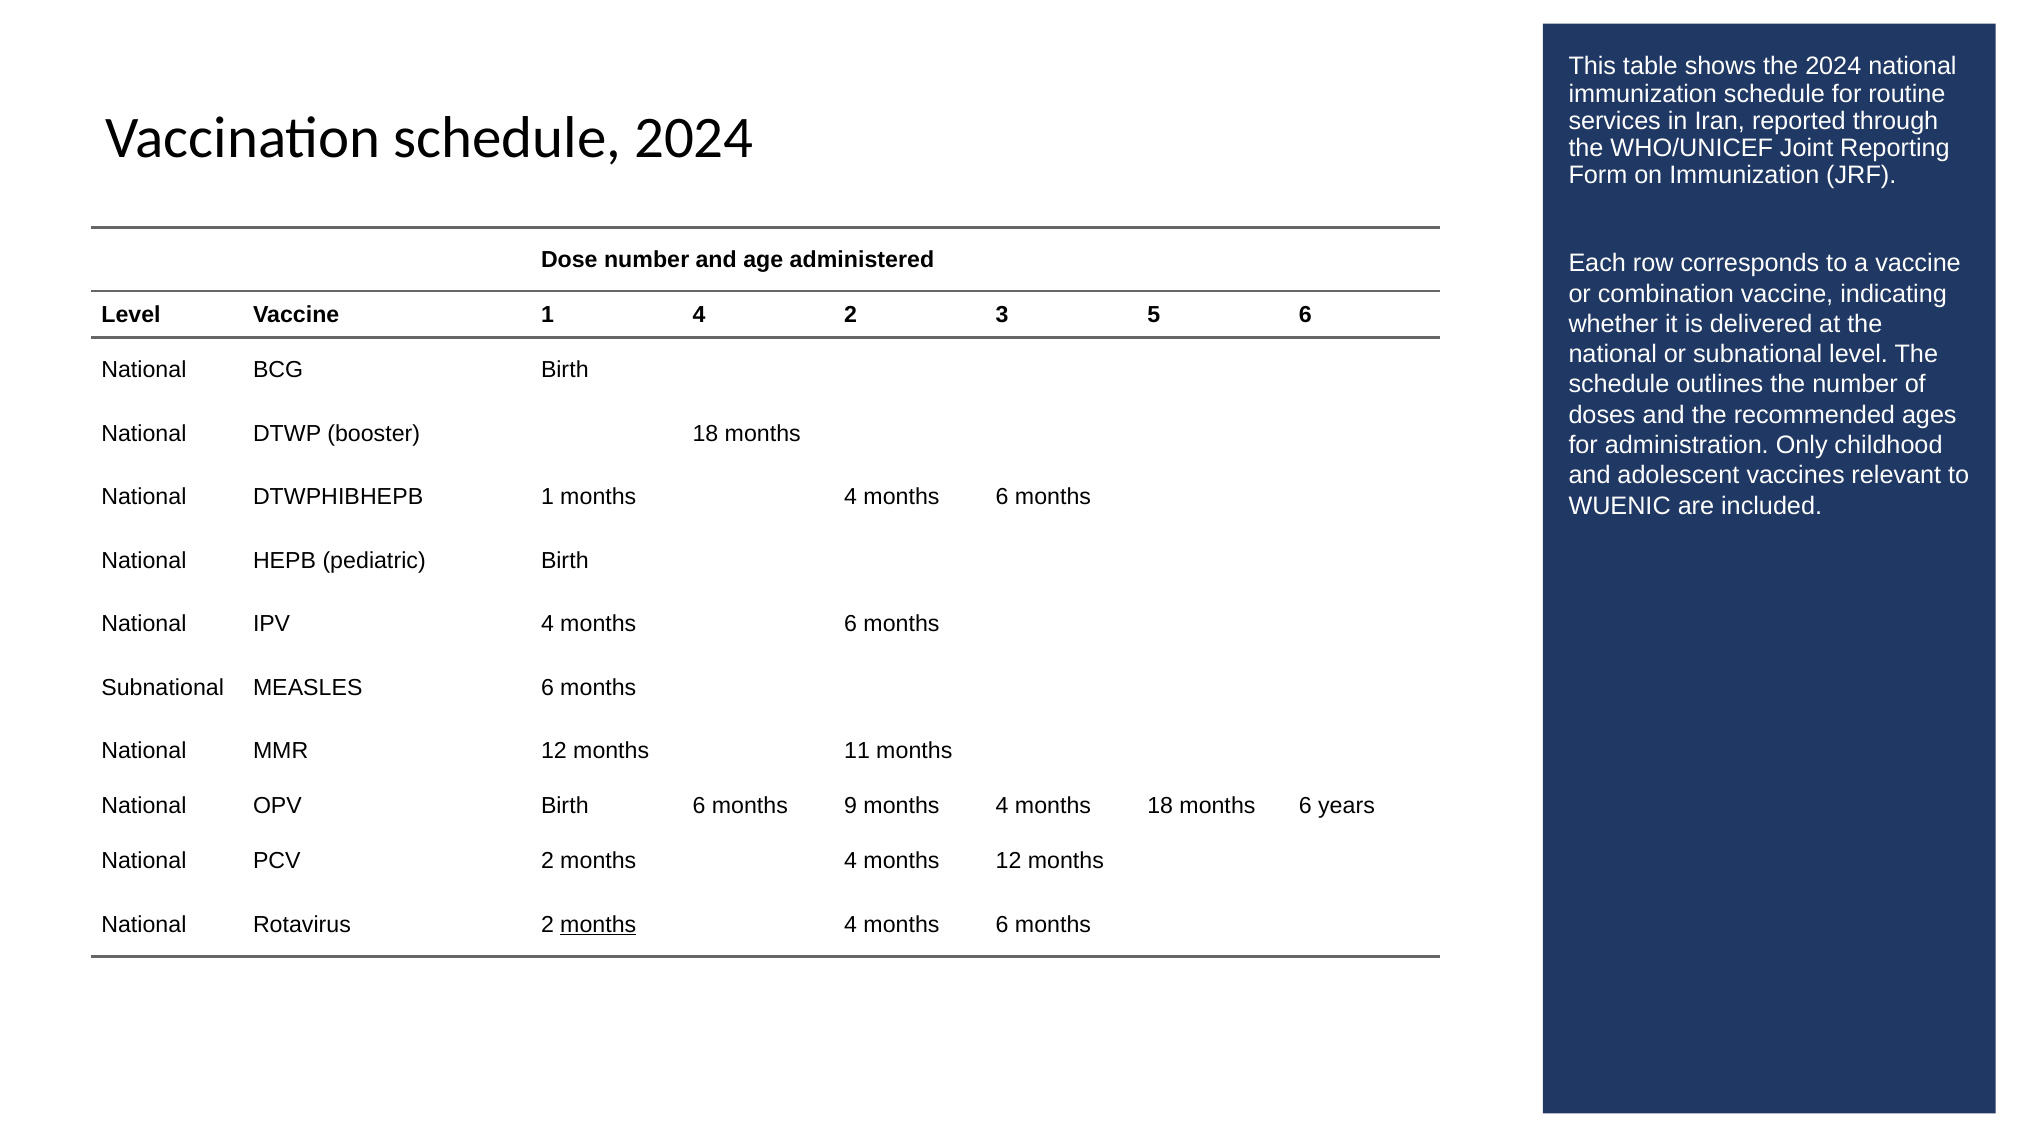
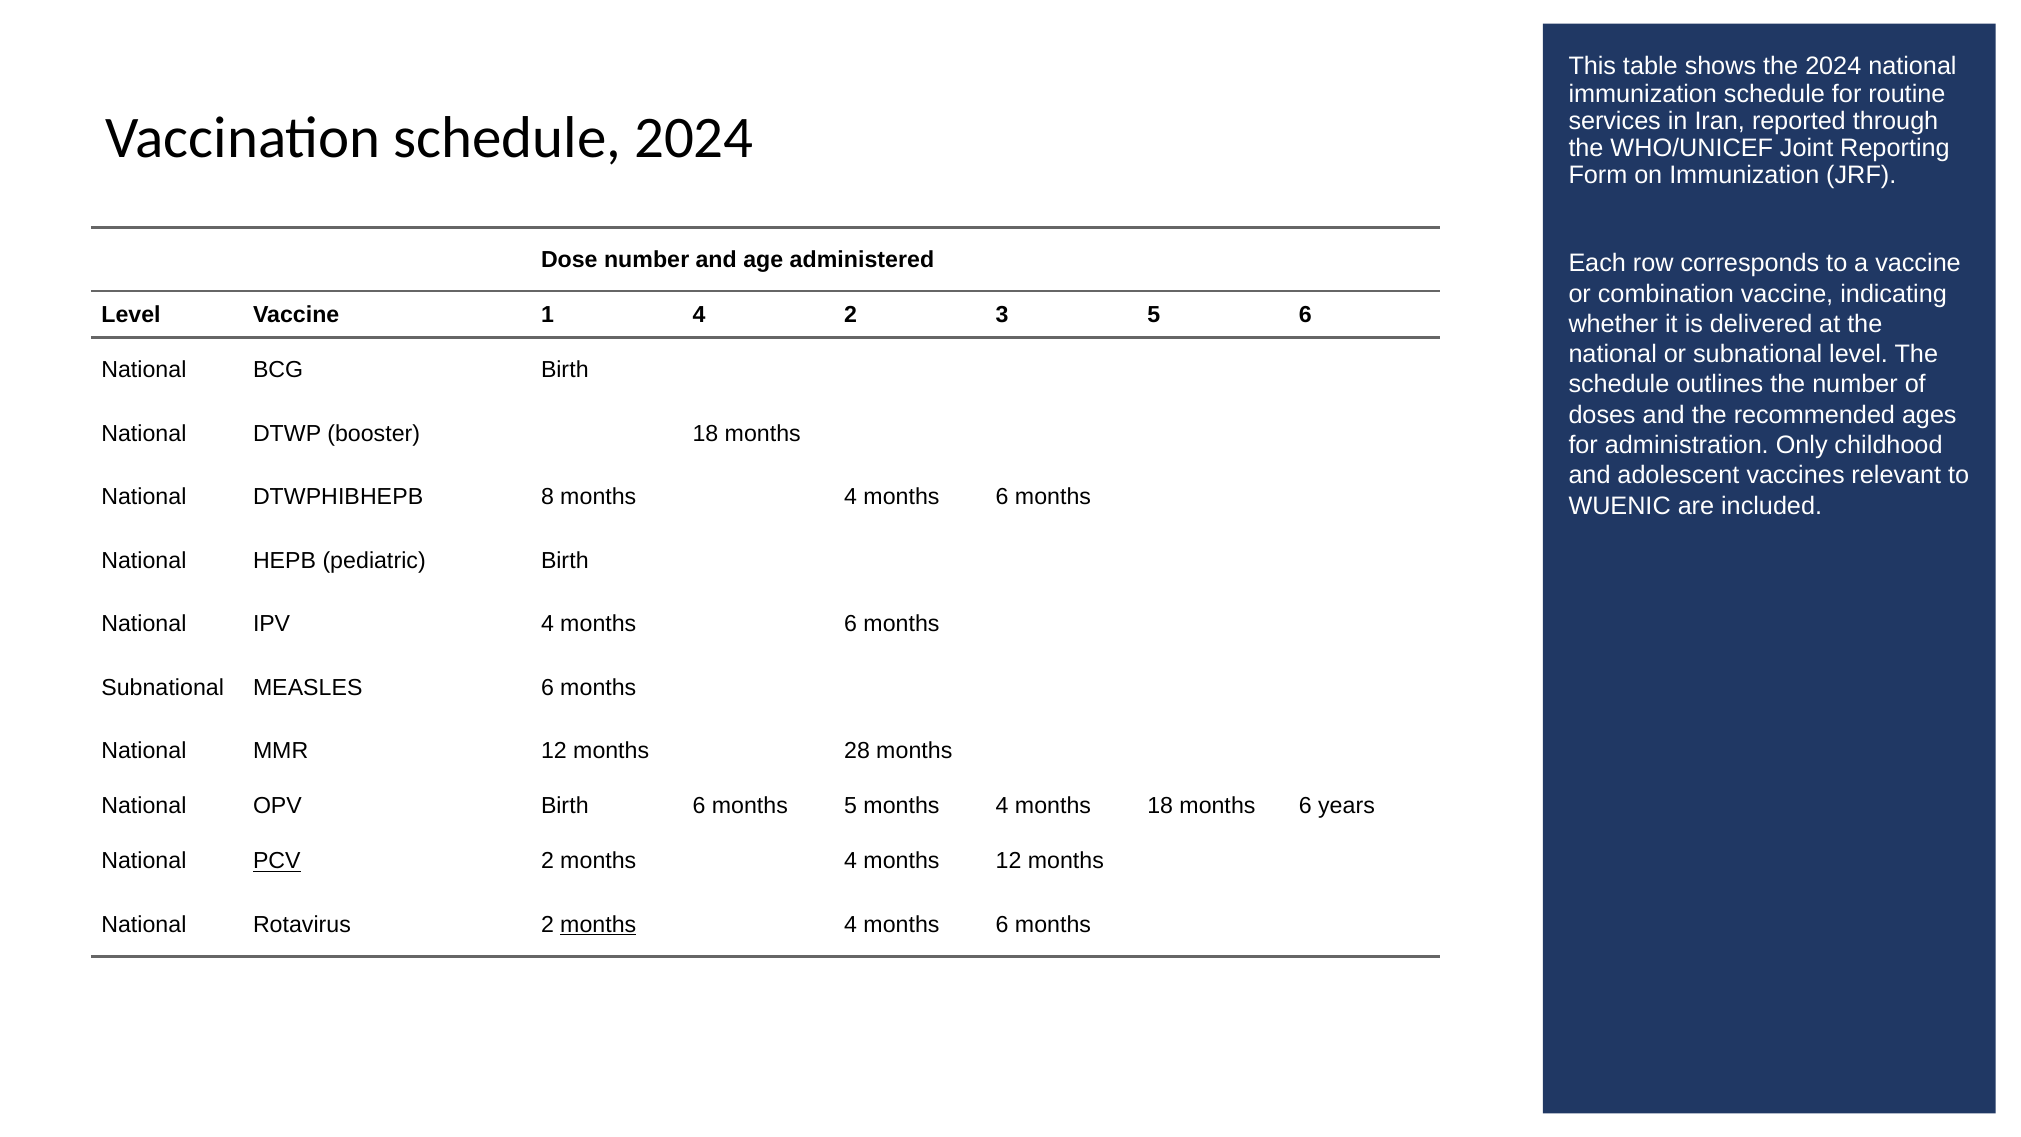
DTWPHIBHEPB 1: 1 -> 8
11: 11 -> 28
months 9: 9 -> 5
PCV underline: none -> present
